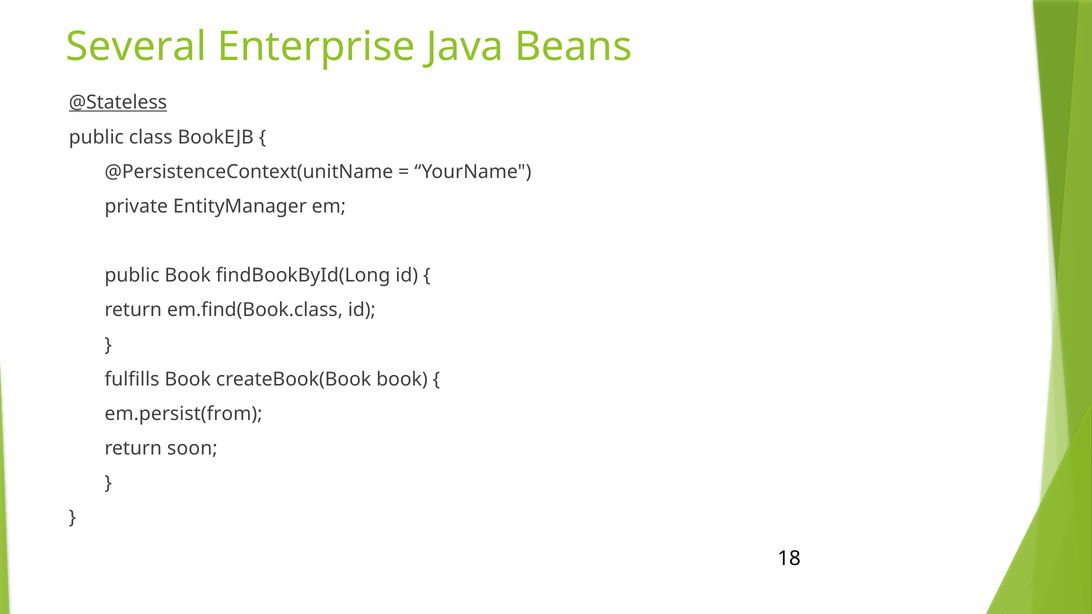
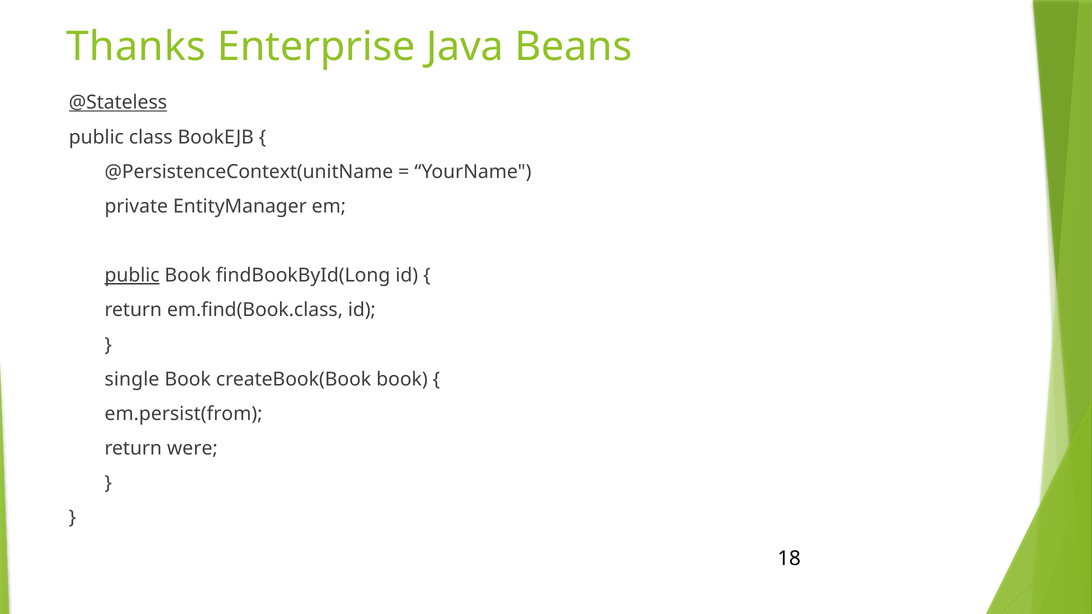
Several: Several -> Thanks
public at (132, 276) underline: none -> present
fulfills: fulfills -> single
soon: soon -> were
